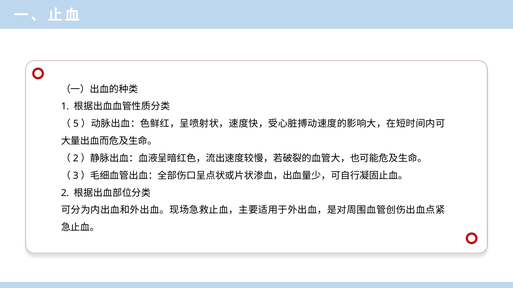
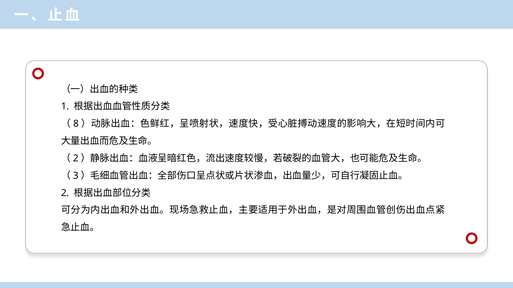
5: 5 -> 8
